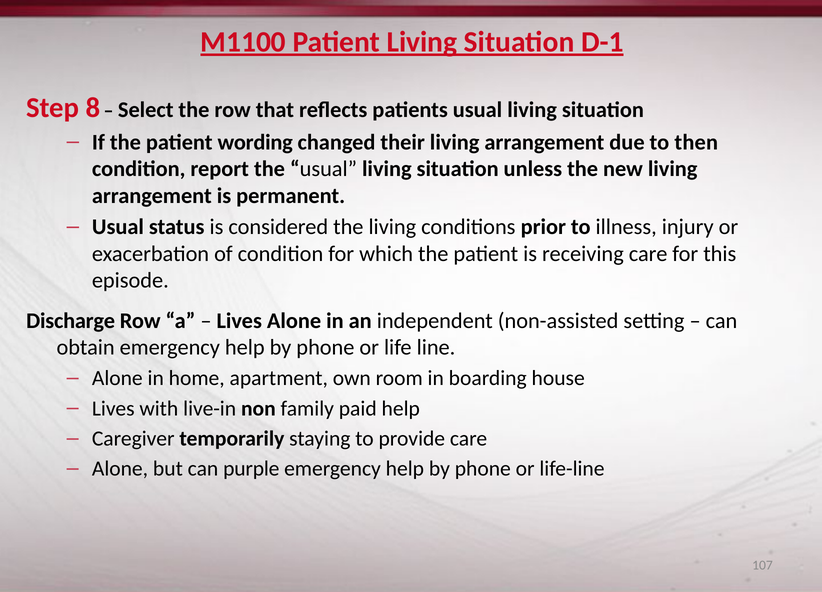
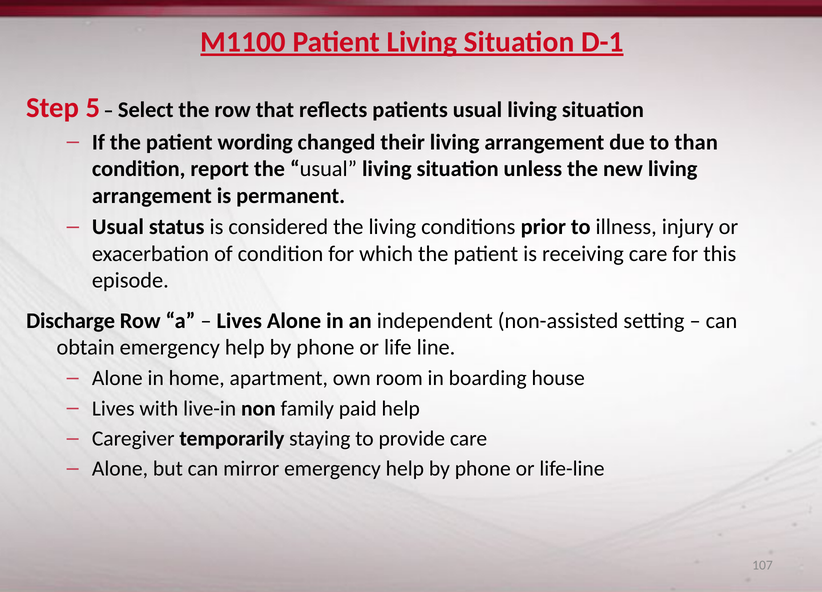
8: 8 -> 5
then: then -> than
purple: purple -> mirror
